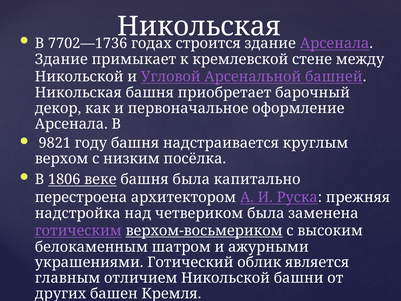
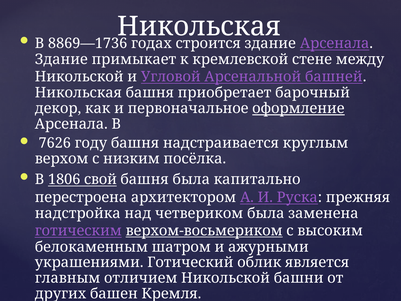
7702—1736: 7702—1736 -> 8869—1736
оформление underline: none -> present
9821: 9821 -> 7626
веке: веке -> свой
